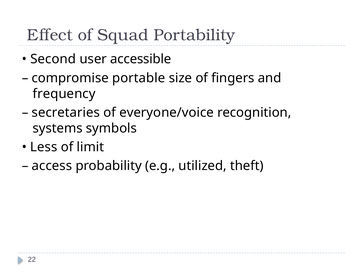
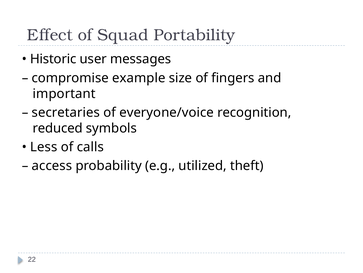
Second: Second -> Historic
accessible: accessible -> messages
portable: portable -> example
frequency: frequency -> important
systems: systems -> reduced
limit: limit -> calls
